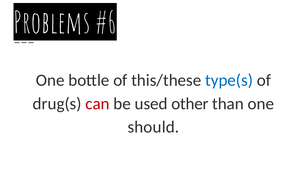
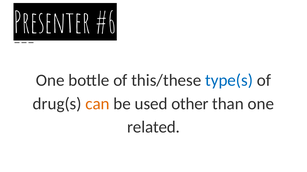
Problems: Problems -> Presenter
can colour: red -> orange
should: should -> related
